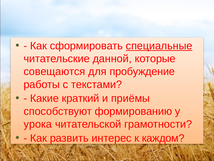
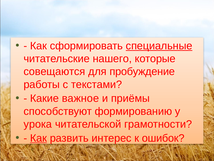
данной: данной -> нашего
краткий: краткий -> важное
Как at (38, 138) underline: none -> present
каждом: каждом -> ошибок
